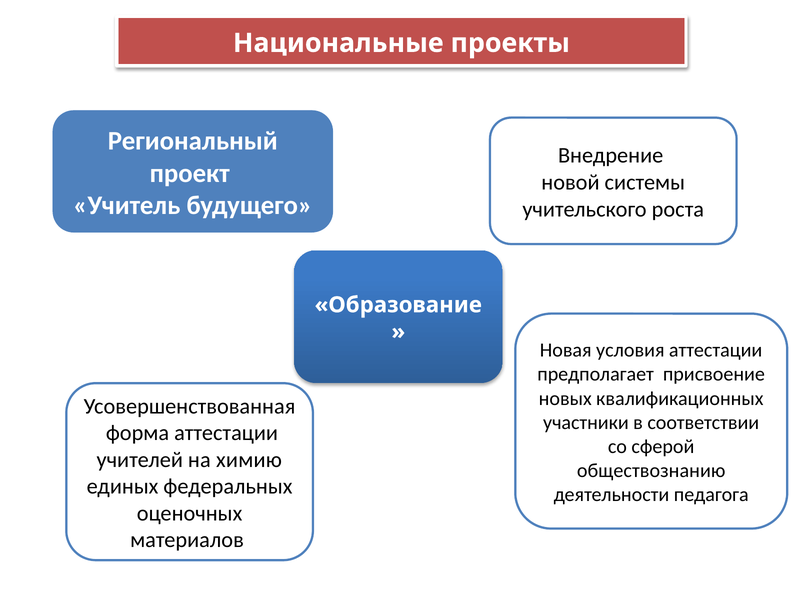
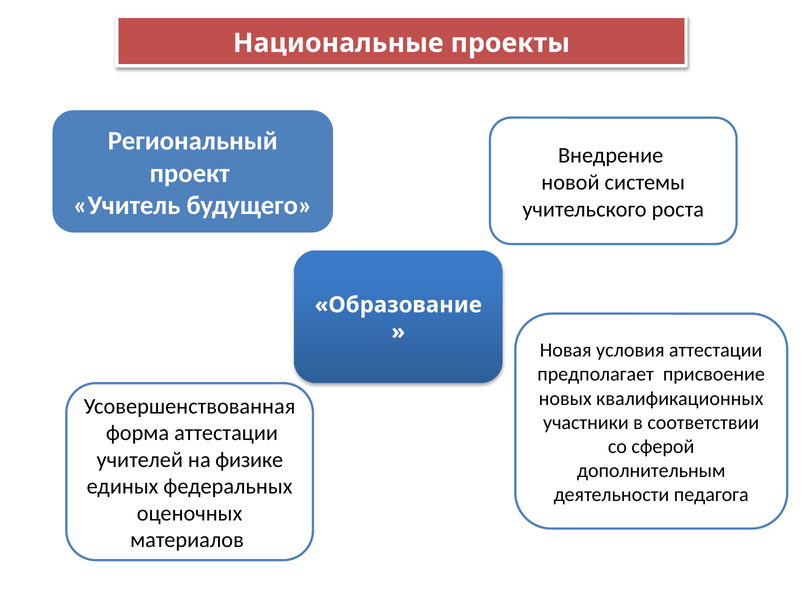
химию: химию -> физике
обществознанию: обществознанию -> дополнительным
